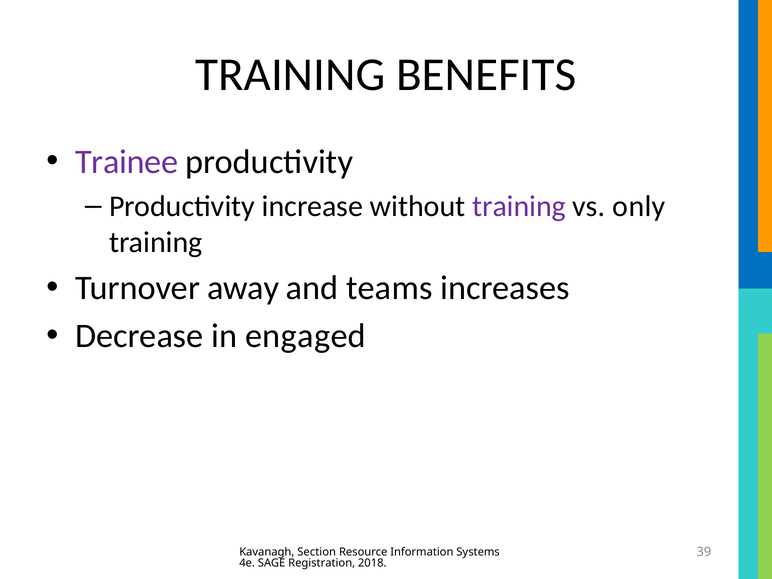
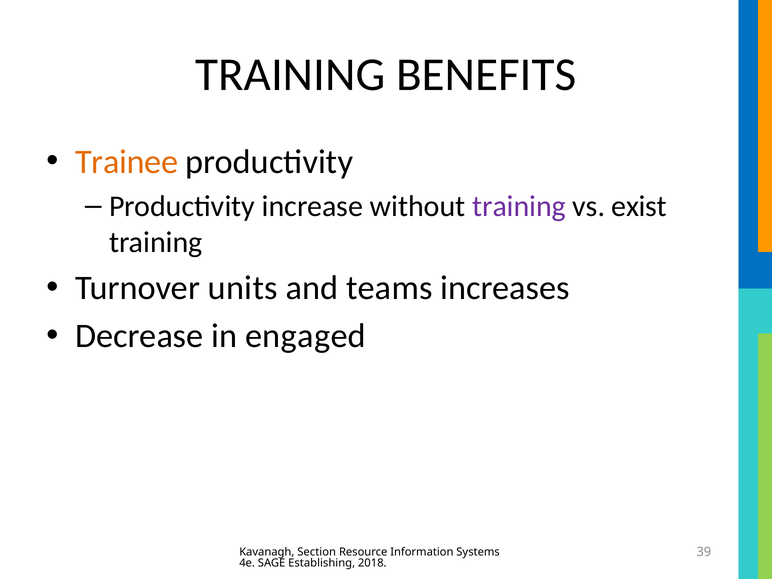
Trainee colour: purple -> orange
only: only -> exist
away: away -> units
Registration: Registration -> Establishing
